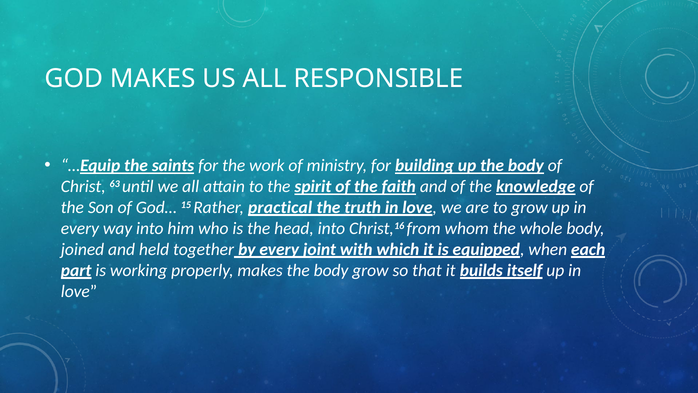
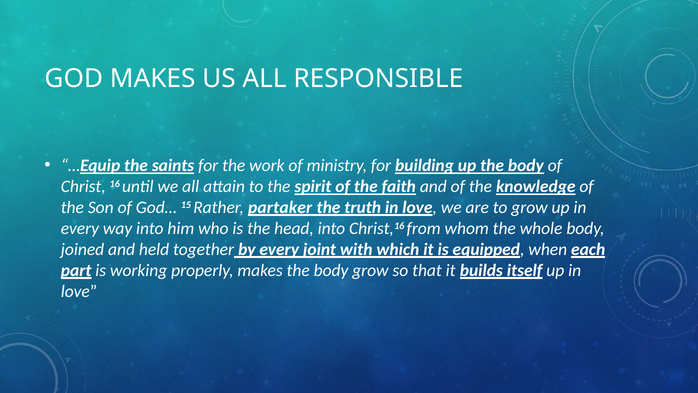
63: 63 -> 16
practical: practical -> partaker
